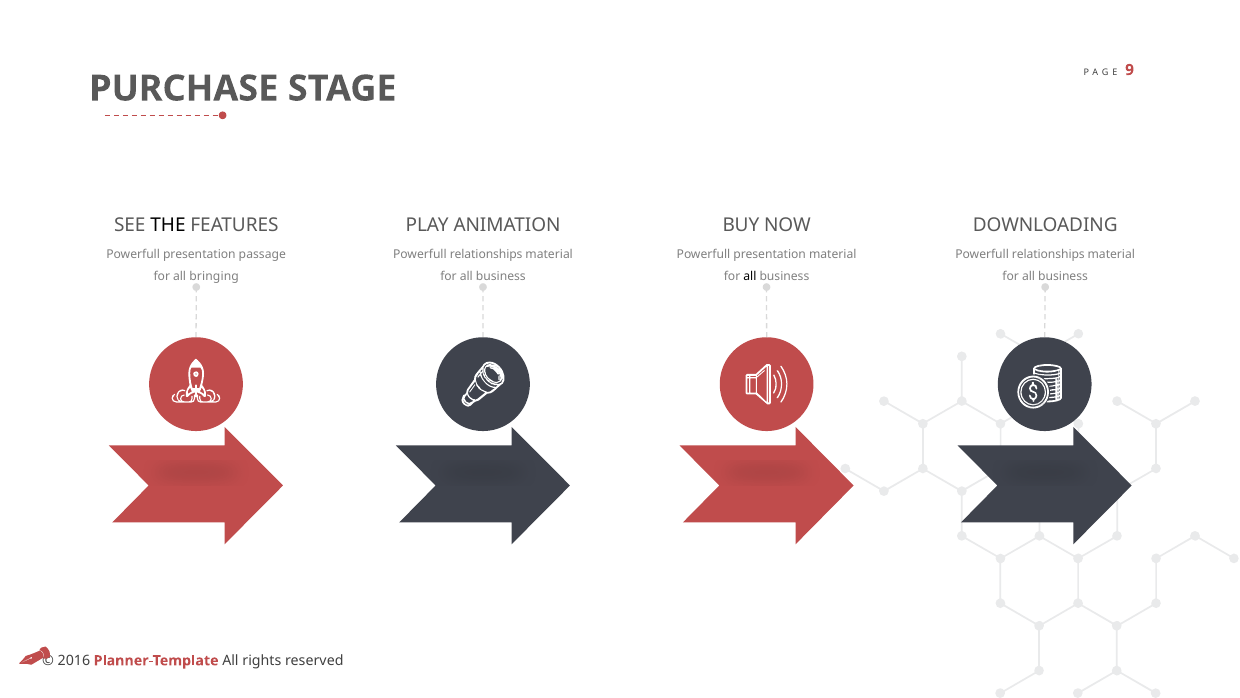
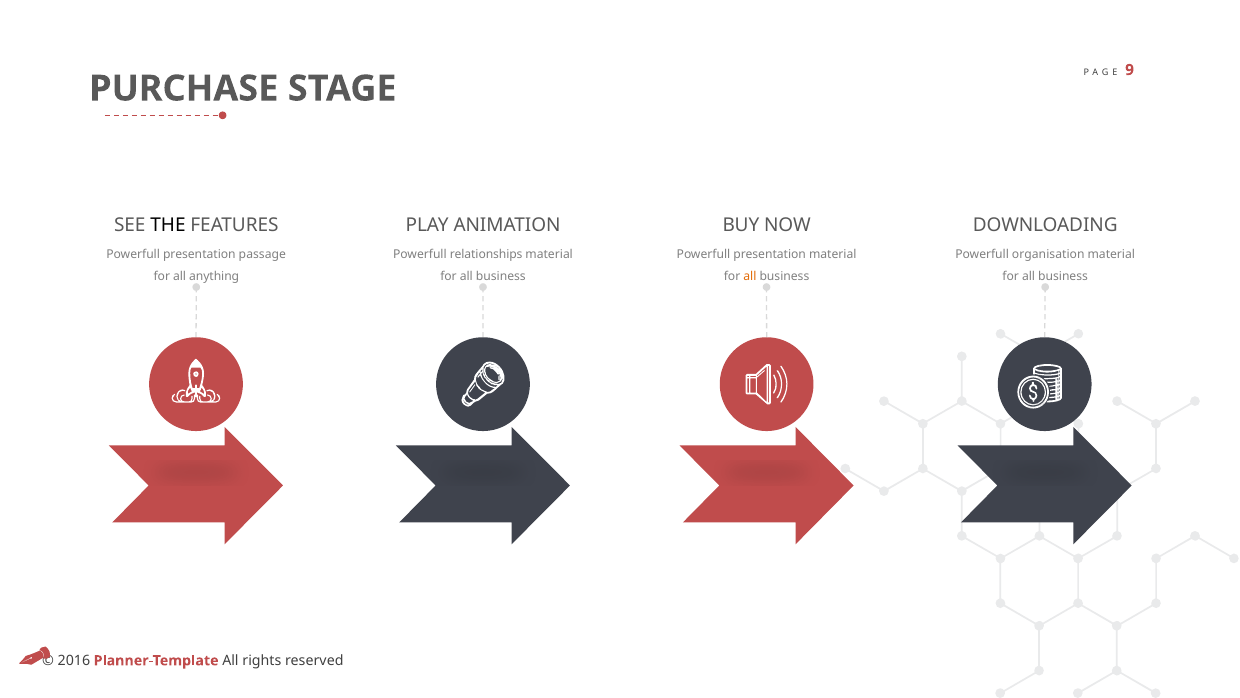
relationships at (1048, 254): relationships -> organisation
bringing: bringing -> anything
all at (750, 276) colour: black -> orange
